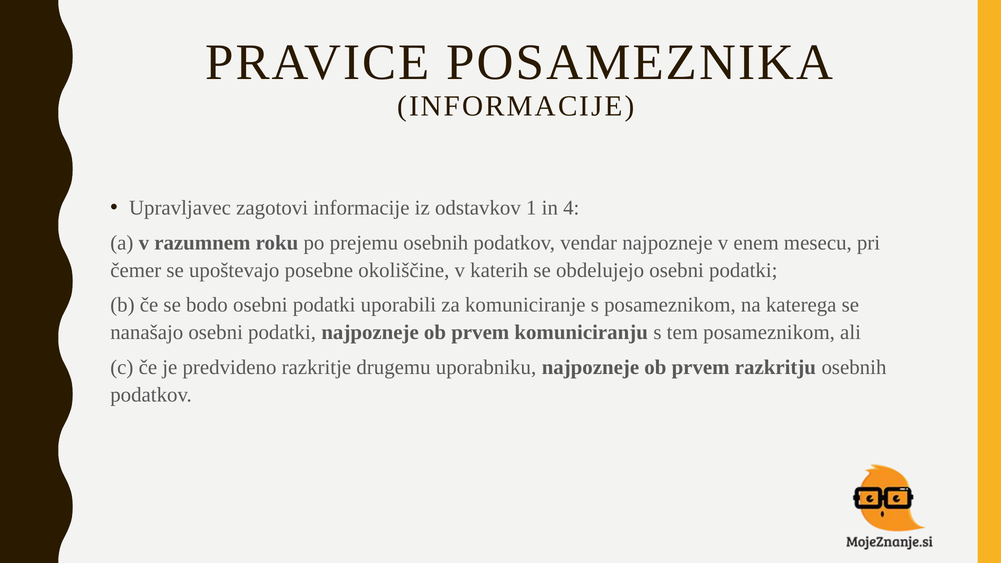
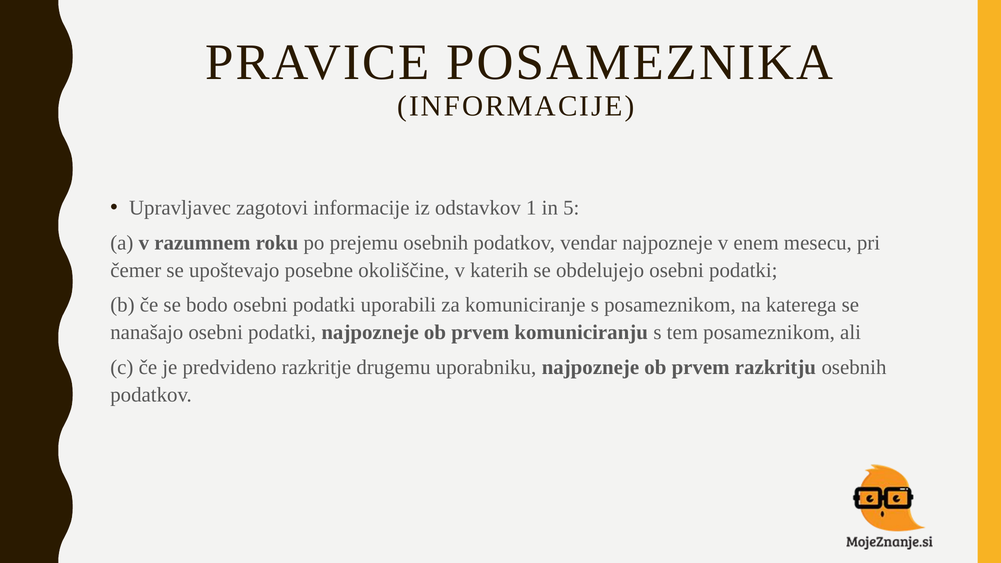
4: 4 -> 5
